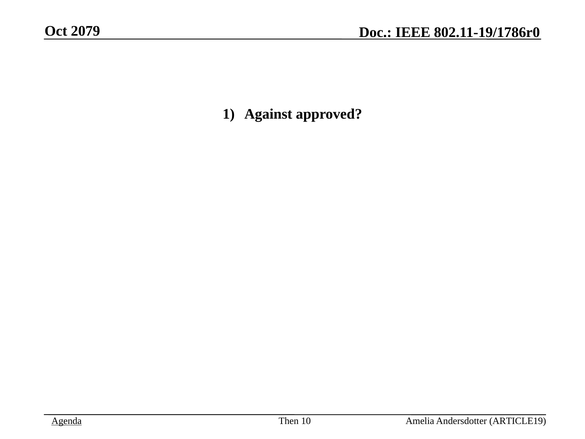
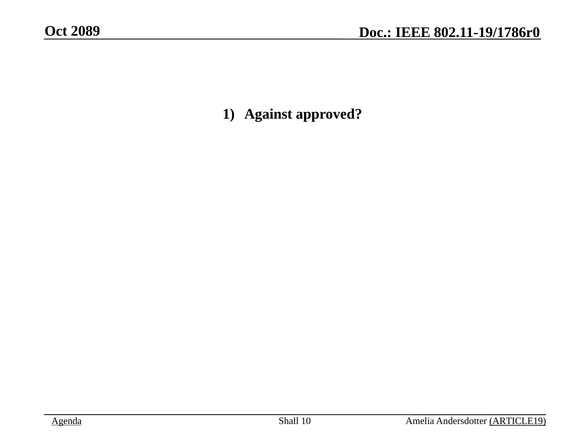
2079: 2079 -> 2089
Then: Then -> Shall
ARTICLE19 underline: none -> present
